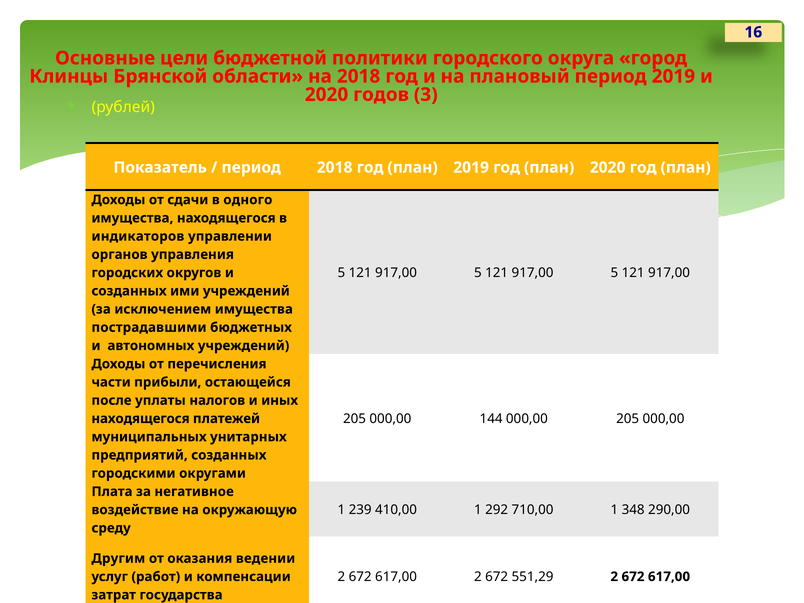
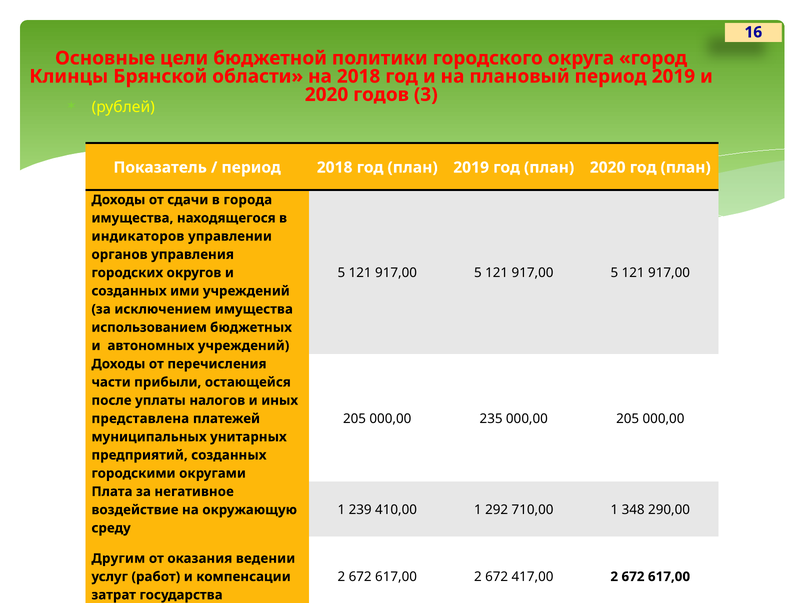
одного: одного -> города
пострадавшими: пострадавшими -> использованием
144: 144 -> 235
находящегося at (140, 419): находящегося -> представлена
551,29: 551,29 -> 417,00
